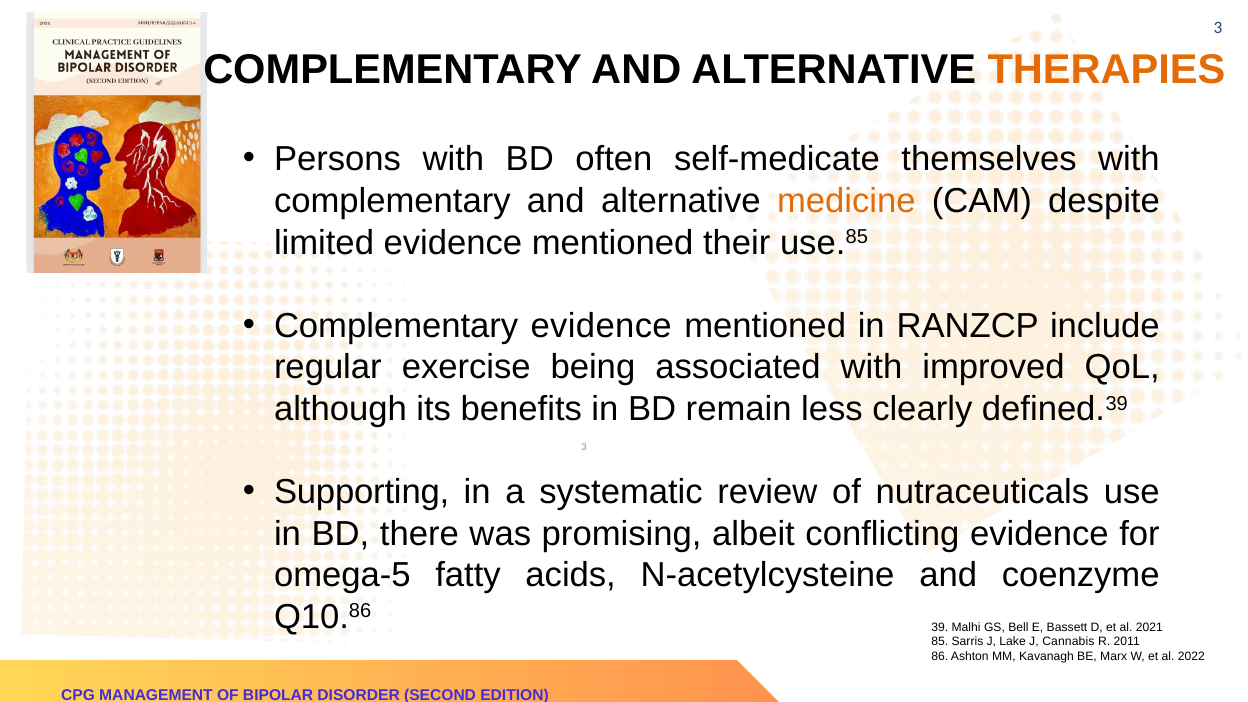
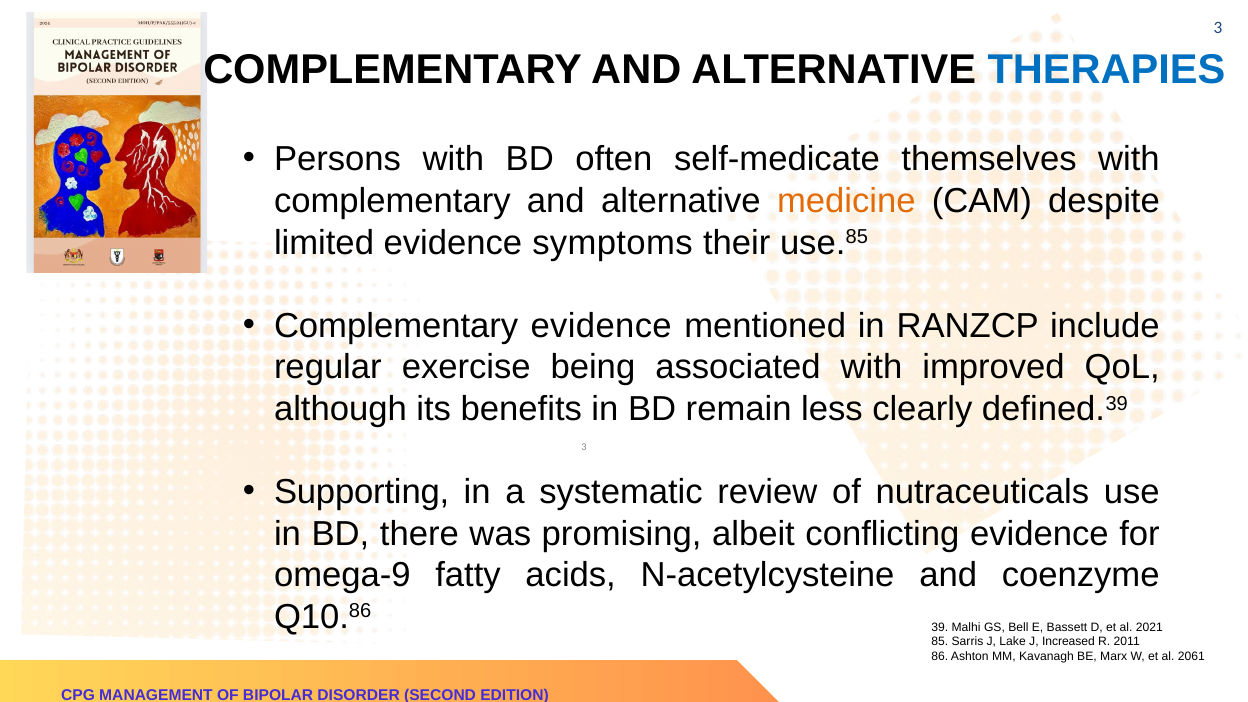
THERAPIES colour: orange -> blue
limited evidence mentioned: mentioned -> symptoms
omega-5: omega-5 -> omega-9
Cannabis: Cannabis -> Increased
2022: 2022 -> 2061
